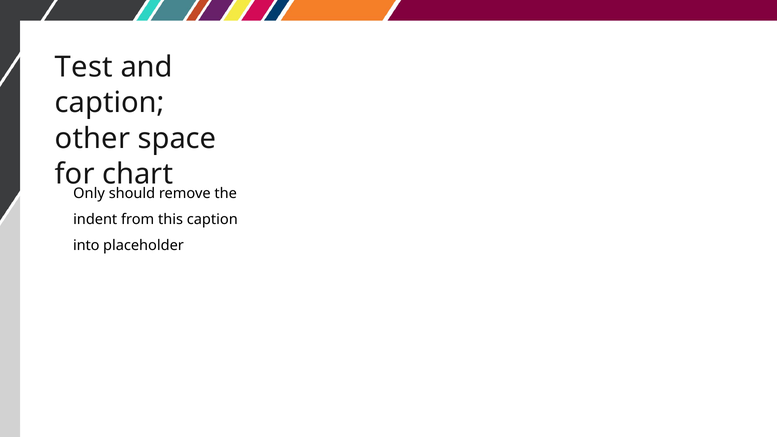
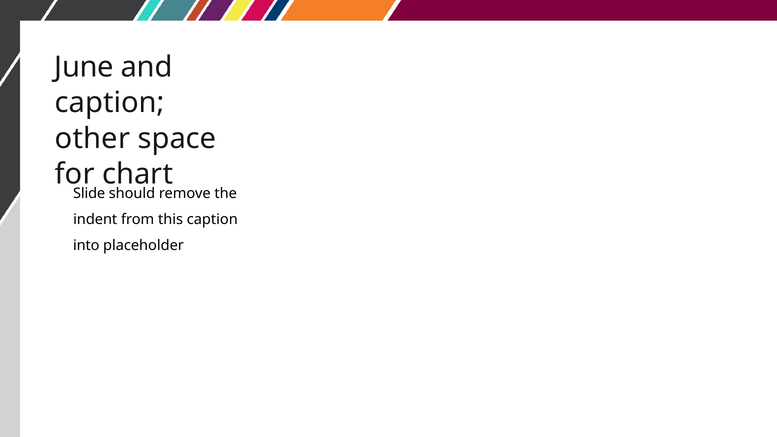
Test: Test -> June
Only: Only -> Slide
